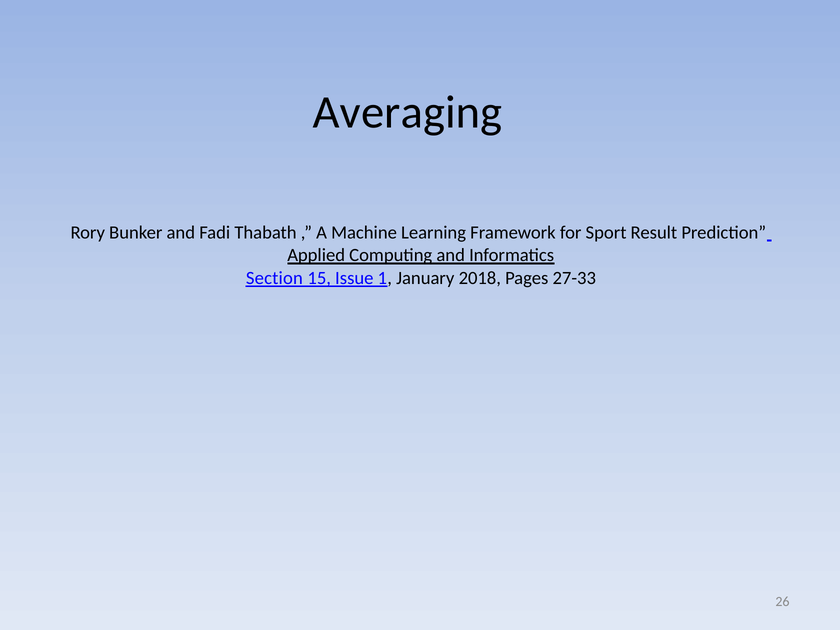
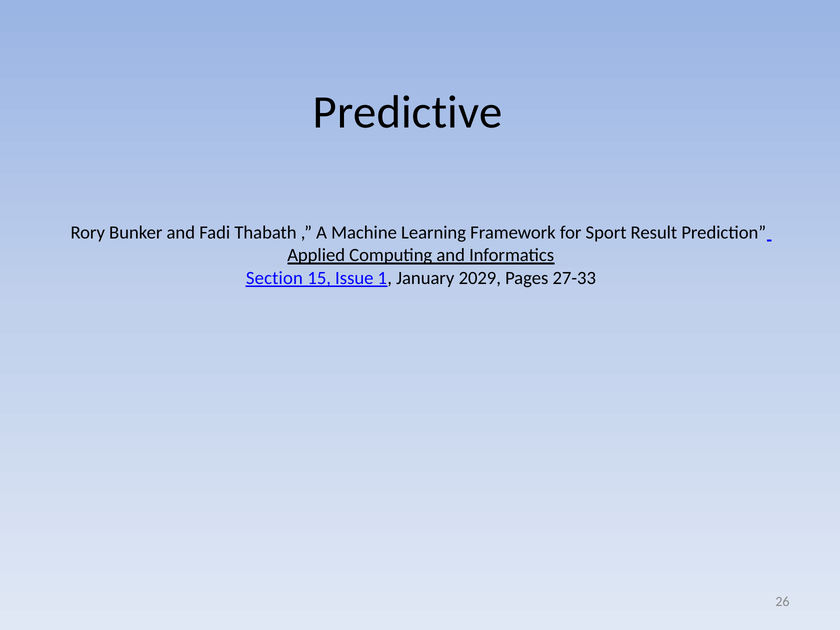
Averaging: Averaging -> Predictive
2018: 2018 -> 2029
